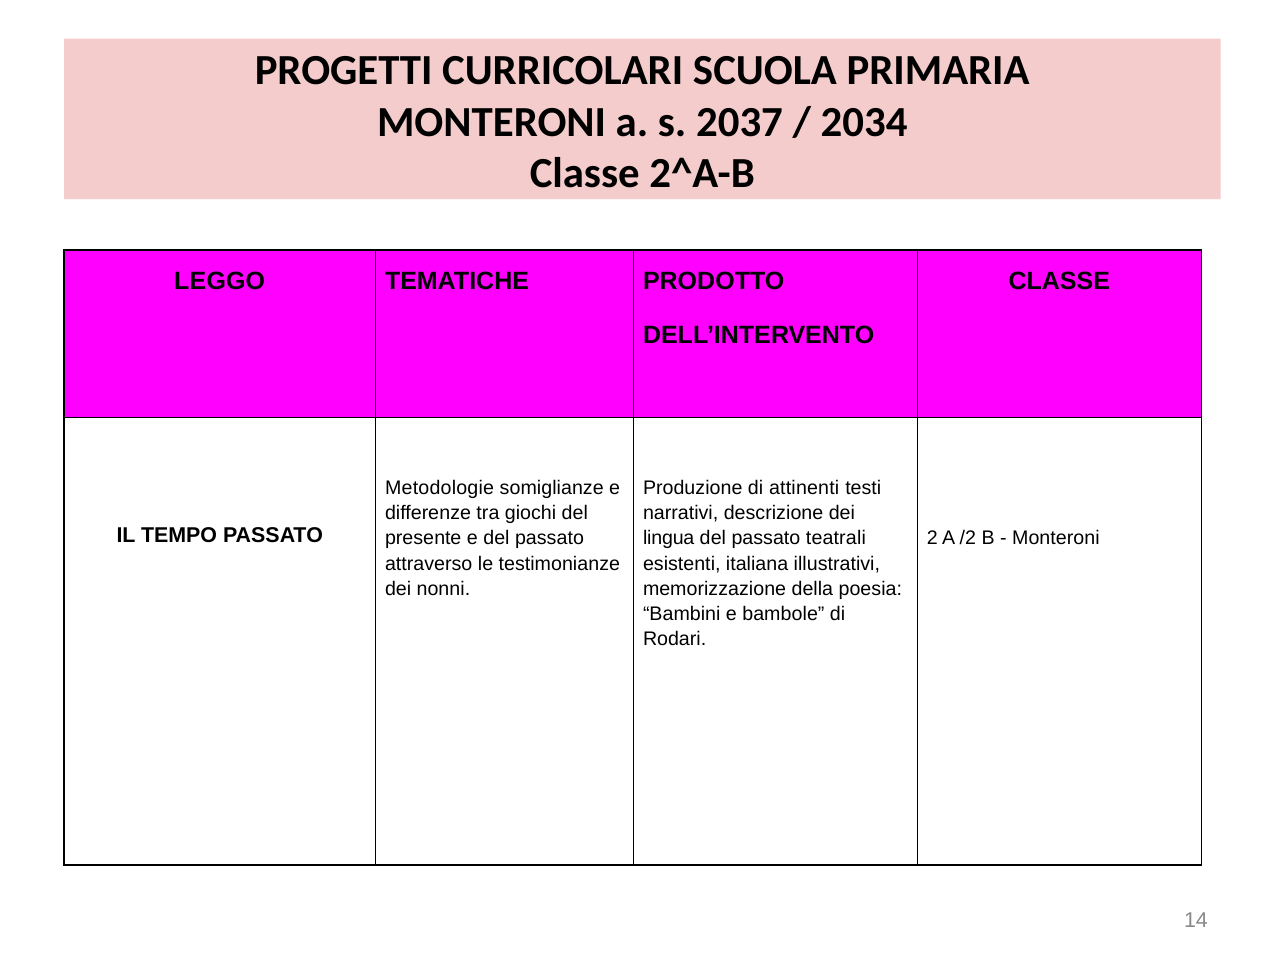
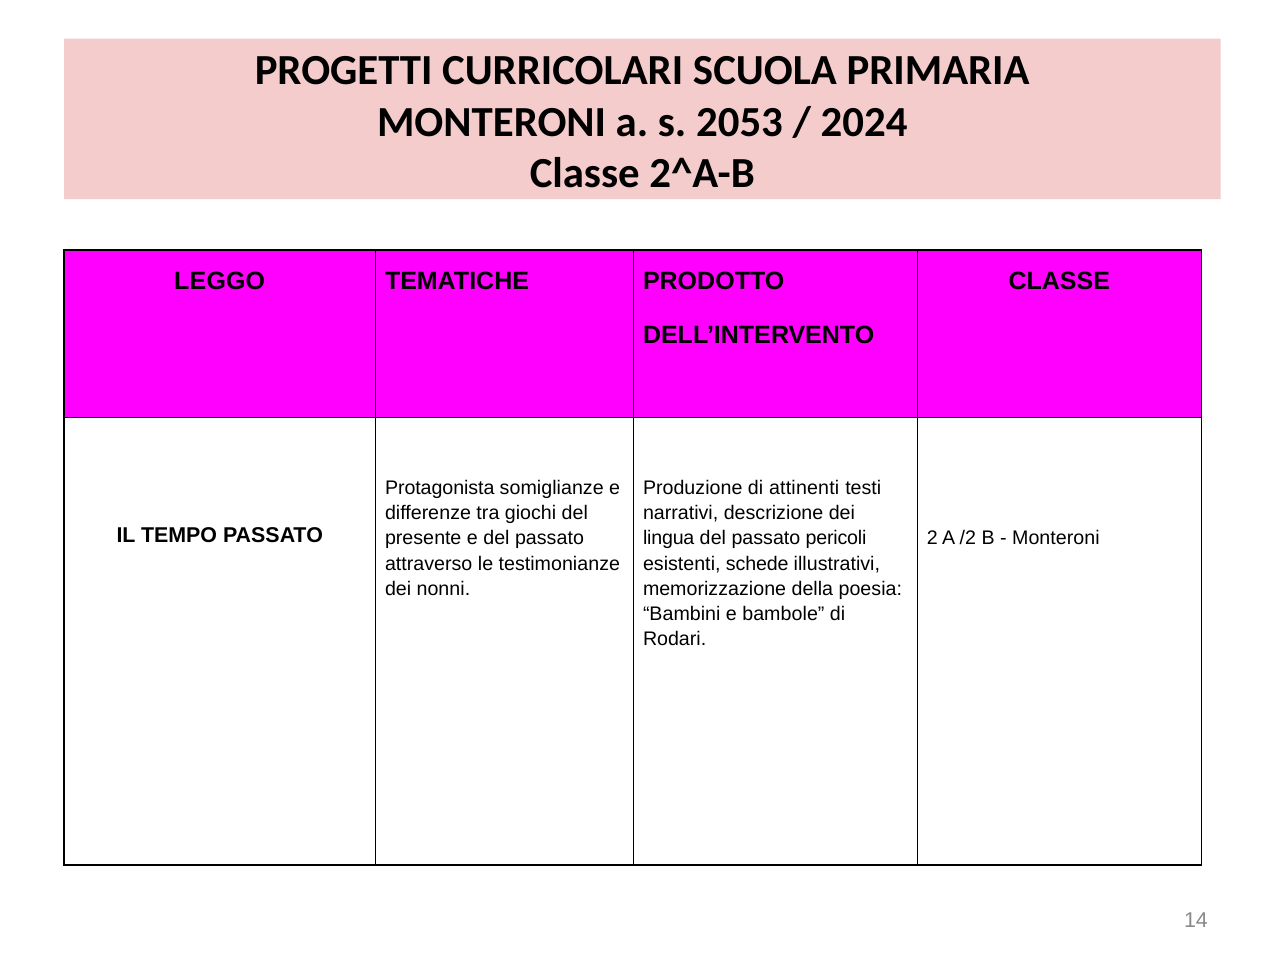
2037: 2037 -> 2053
2034: 2034 -> 2024
Metodologie: Metodologie -> Protagonista
teatrali: teatrali -> pericoli
italiana: italiana -> schede
